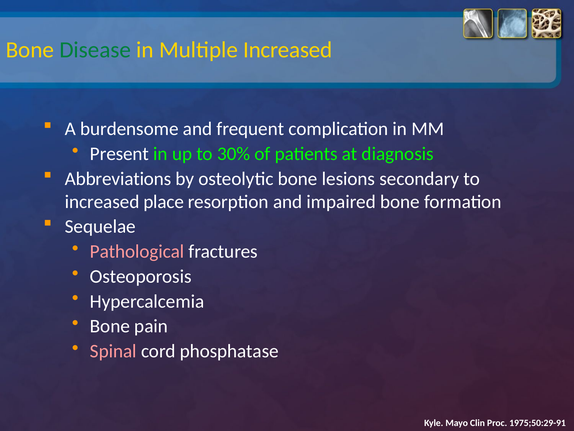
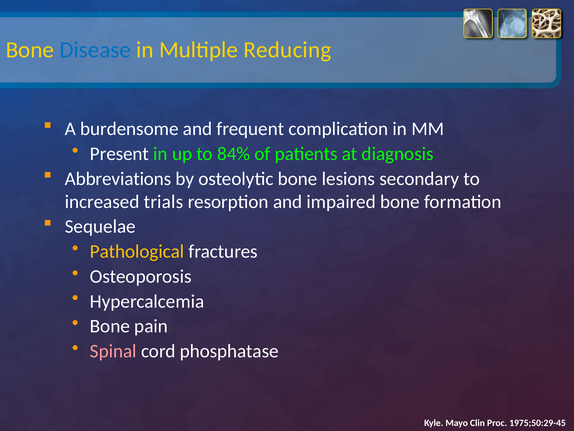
Disease colour: green -> blue
Multiple Increased: Increased -> Reducing
30%: 30% -> 84%
place: place -> trials
Pathological colour: pink -> yellow
1975;50:29-91: 1975;50:29-91 -> 1975;50:29-45
